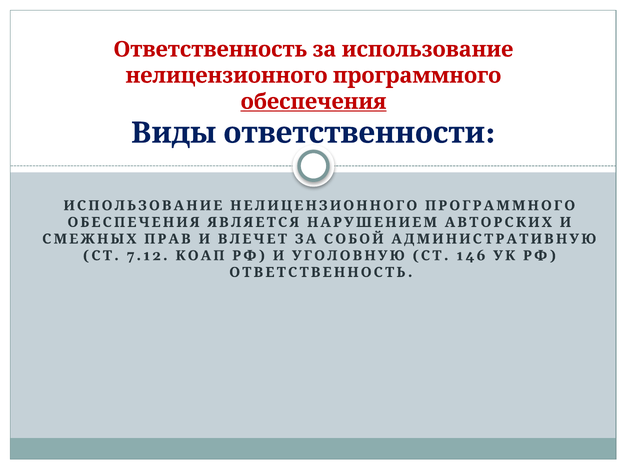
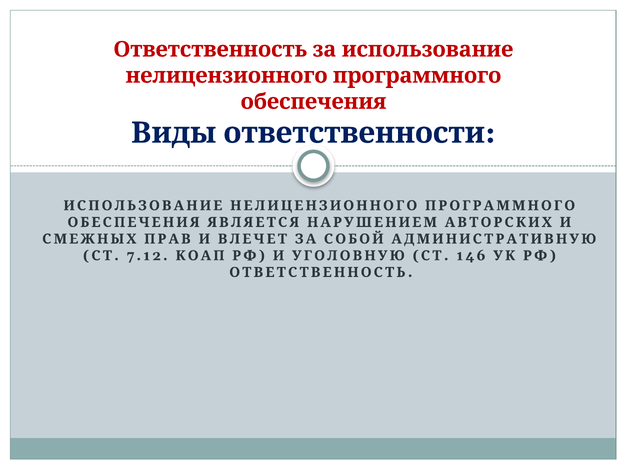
обеспечения at (313, 102) underline: present -> none
